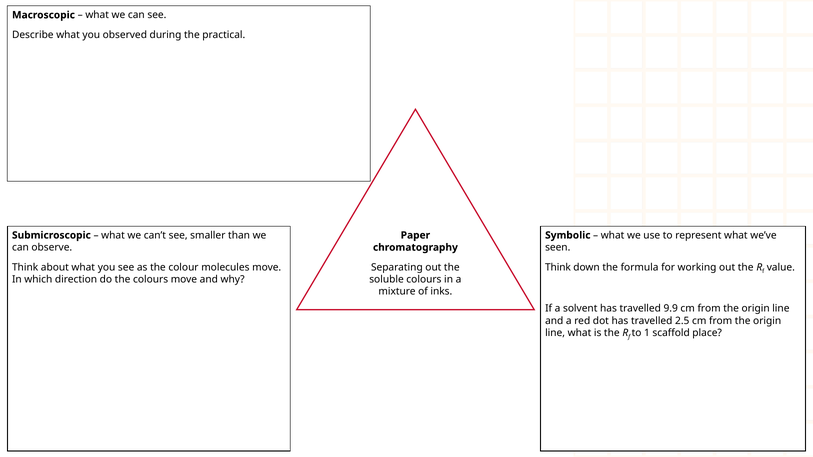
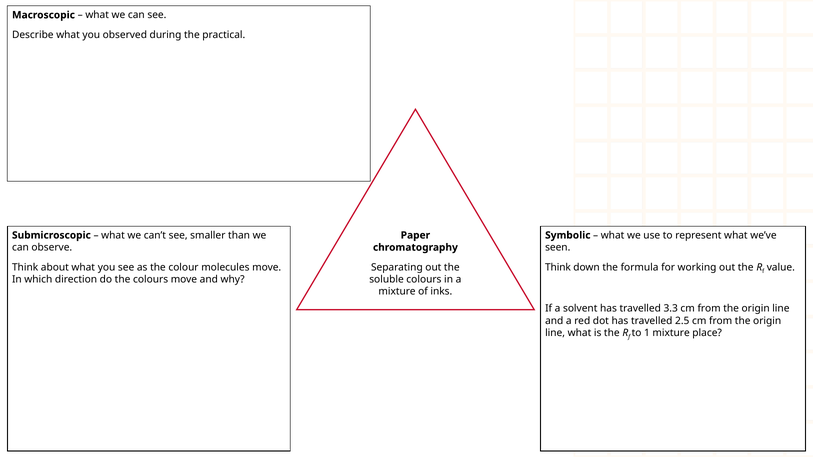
9.9: 9.9 -> 3.3
1 scaffold: scaffold -> mixture
